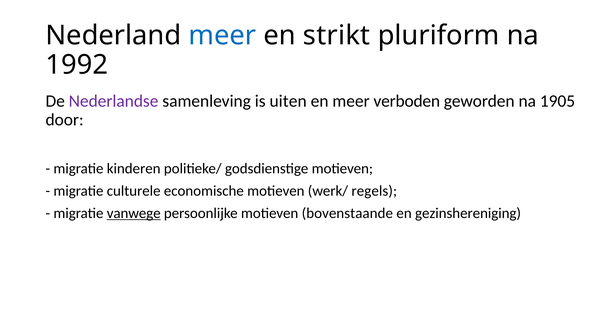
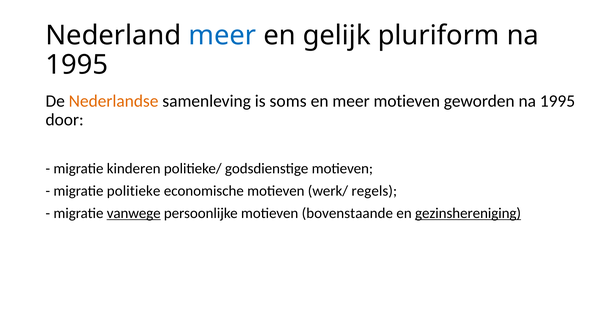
strikt: strikt -> gelijk
1992 at (77, 65): 1992 -> 1995
Nederlandse colour: purple -> orange
uiten: uiten -> soms
meer verboden: verboden -> motieven
geworden na 1905: 1905 -> 1995
culturele: culturele -> politieke
gezinshereniging underline: none -> present
